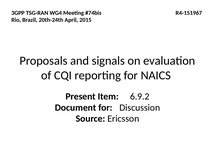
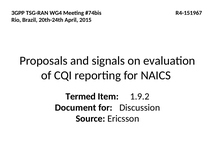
Present: Present -> Termed
6.9.2: 6.9.2 -> 1.9.2
